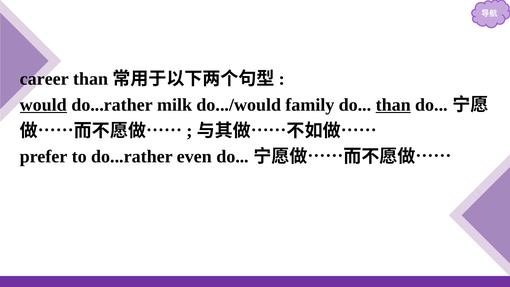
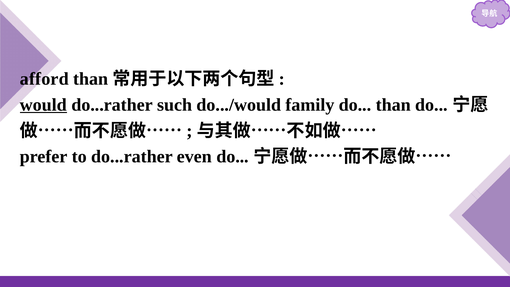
career: career -> afford
milk: milk -> such
than at (393, 105) underline: present -> none
